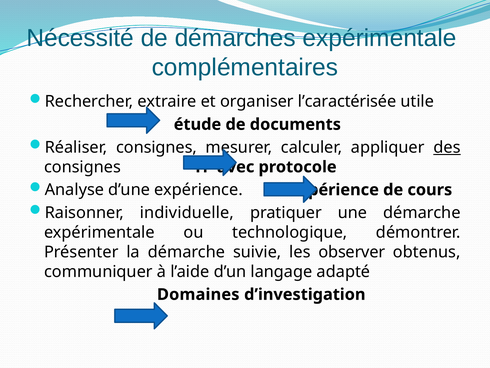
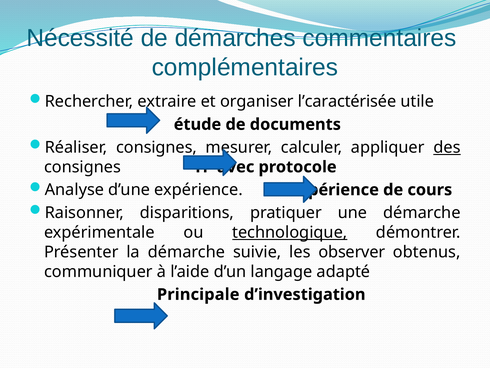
démarches expérimentale: expérimentale -> commentaires
individuelle: individuelle -> disparitions
technologique underline: none -> present
Domaines: Domaines -> Principale
